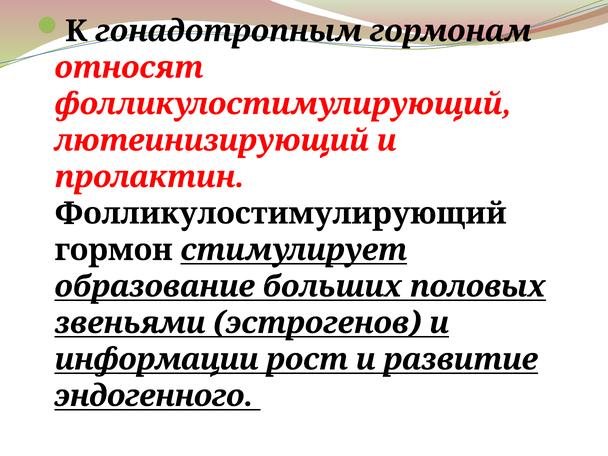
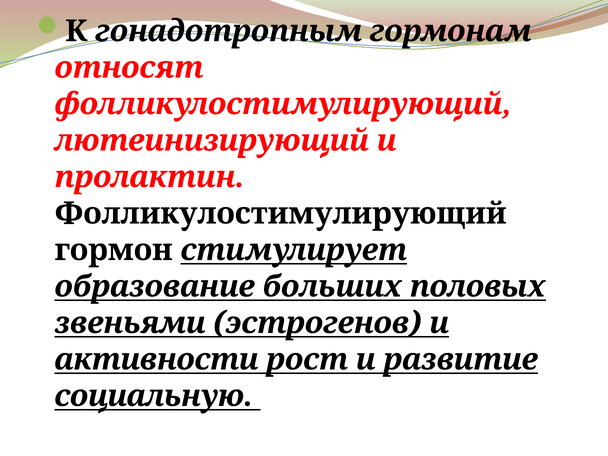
информации: информации -> активности
эндогенного: эндогенного -> социальную
